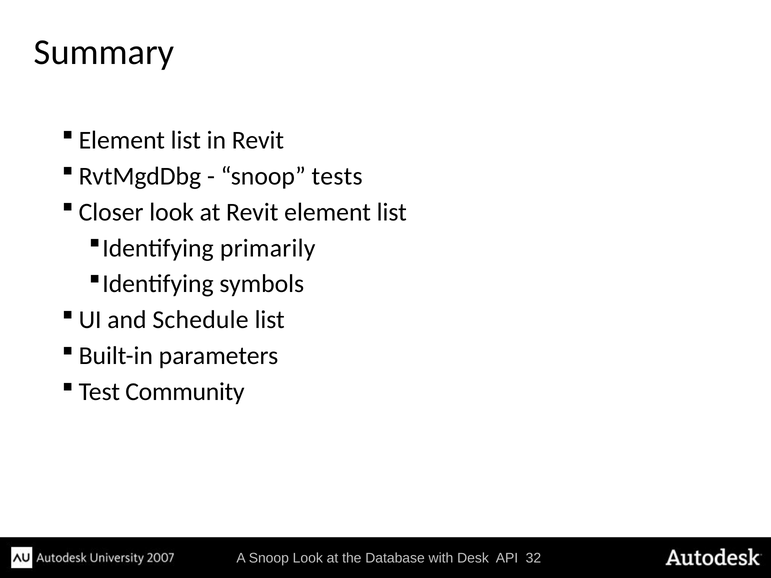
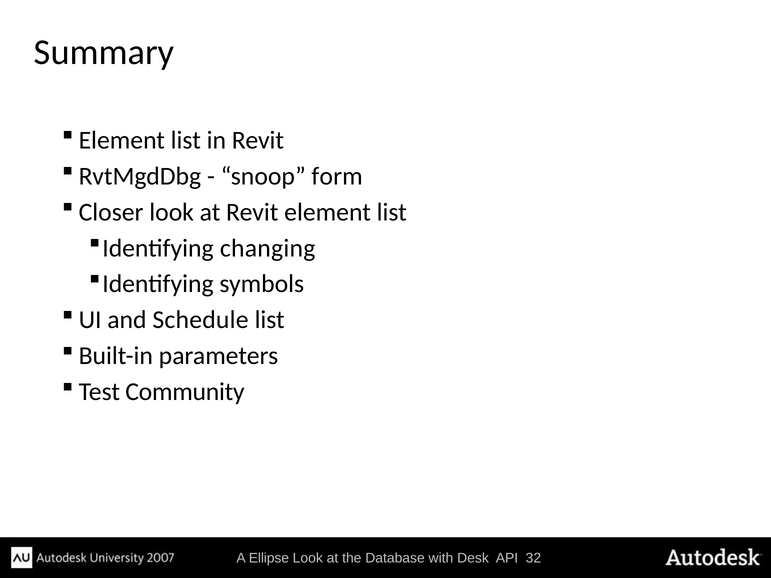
tests: tests -> form
primarily: primarily -> changing
Snoop at (269, 559): Snoop -> Ellipse
